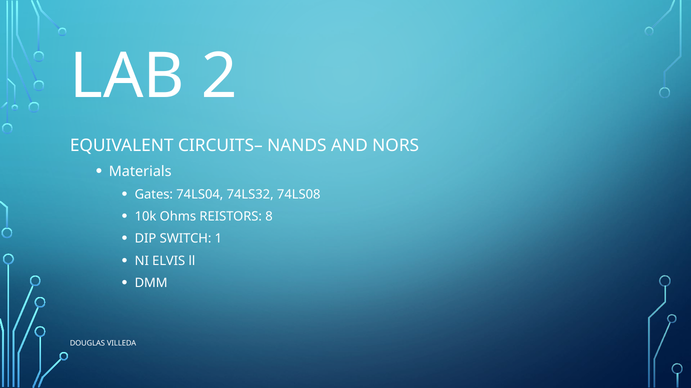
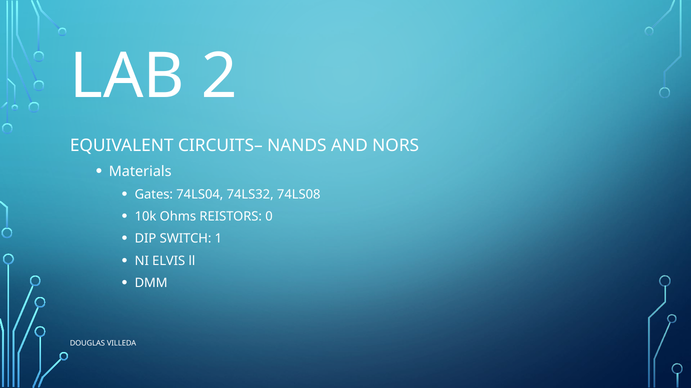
8: 8 -> 0
